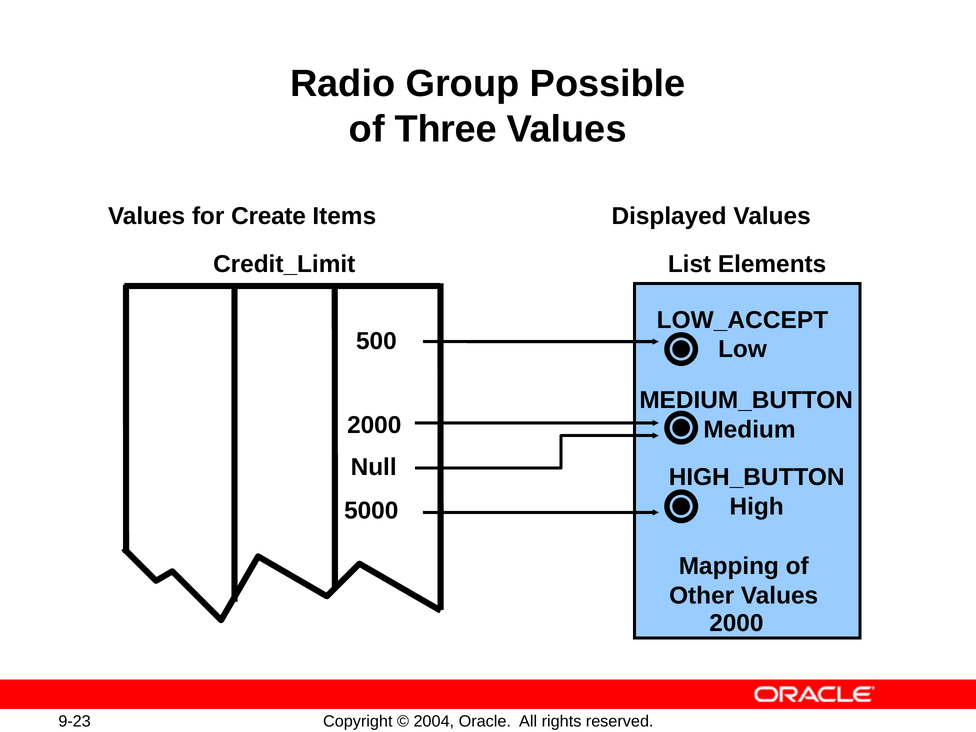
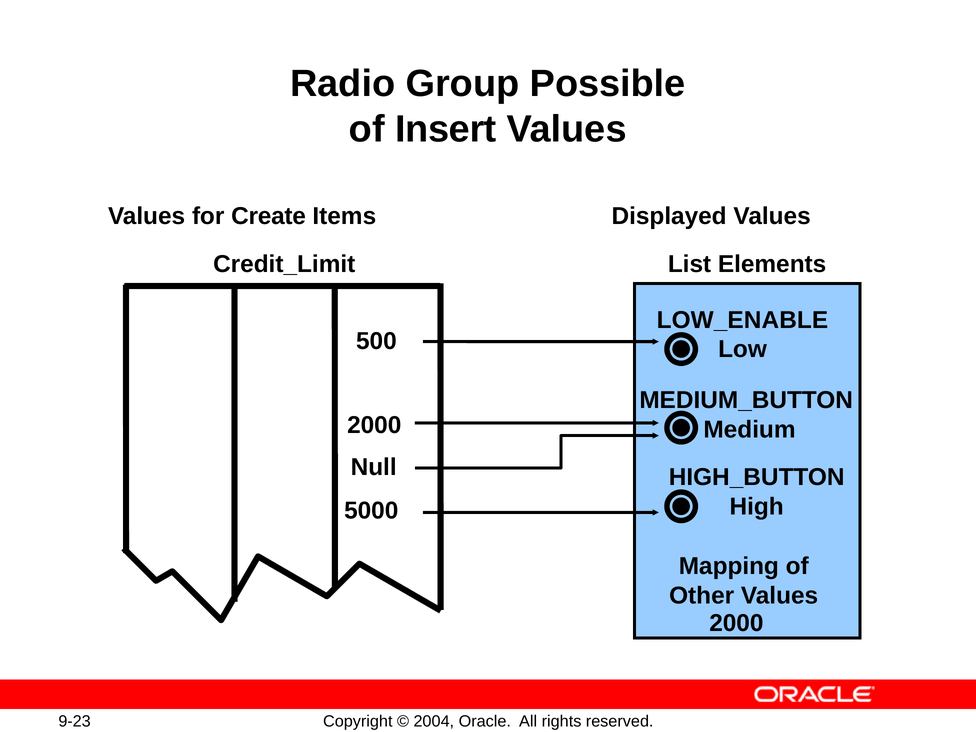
Three: Three -> Insert
LOW_ACCEPT: LOW_ACCEPT -> LOW_ENABLE
